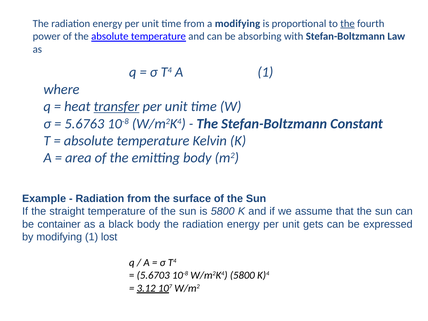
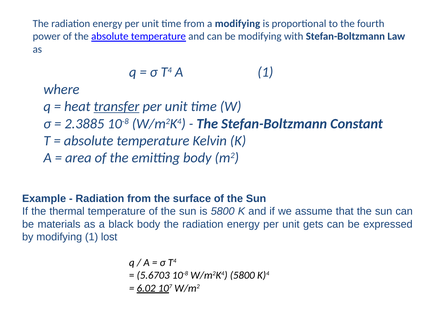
the at (348, 24) underline: present -> none
be absorbing: absorbing -> modifying
5.6763: 5.6763 -> 2.3885
straight: straight -> thermal
container: container -> materials
3.12: 3.12 -> 6.02
